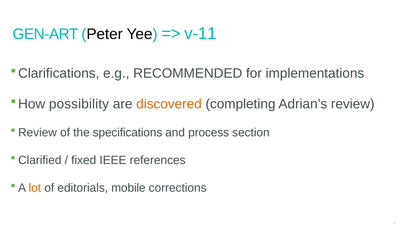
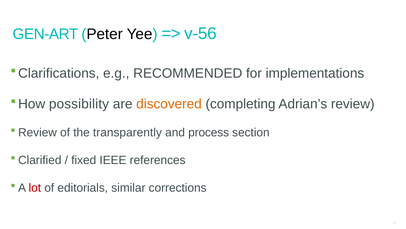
v-11: v-11 -> v-56
specifications: specifications -> transparently
lot colour: orange -> red
mobile: mobile -> similar
